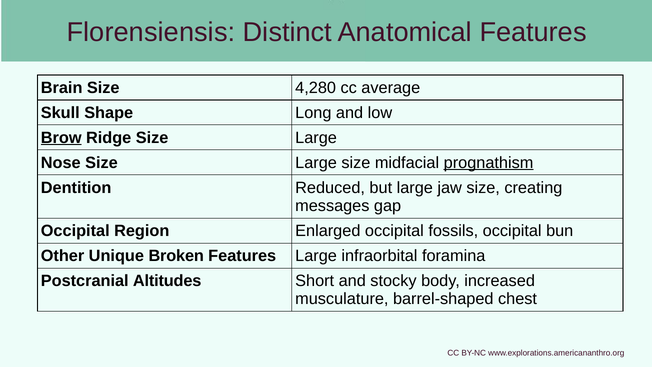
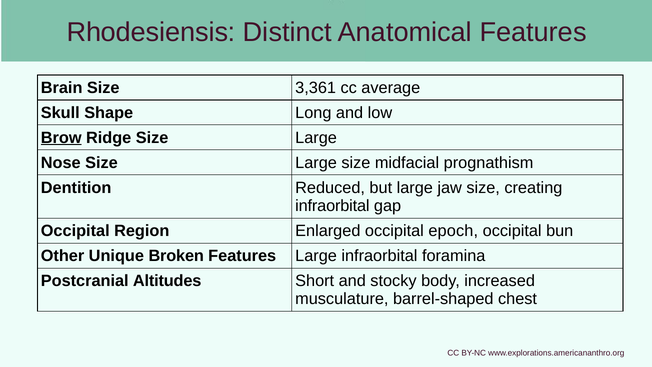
Florensiensis: Florensiensis -> Rhodesiensis
4,280: 4,280 -> 3,361
prognathism underline: present -> none
messages at (332, 206): messages -> infraorbital
fossils: fossils -> epoch
